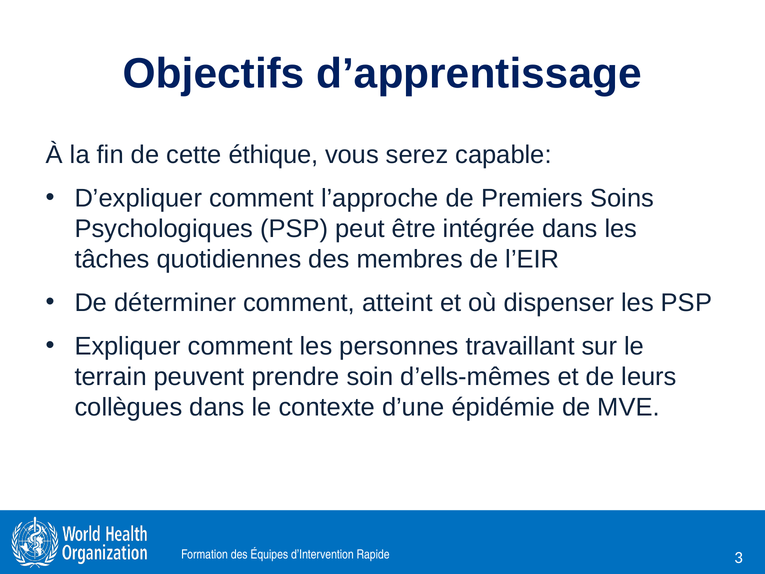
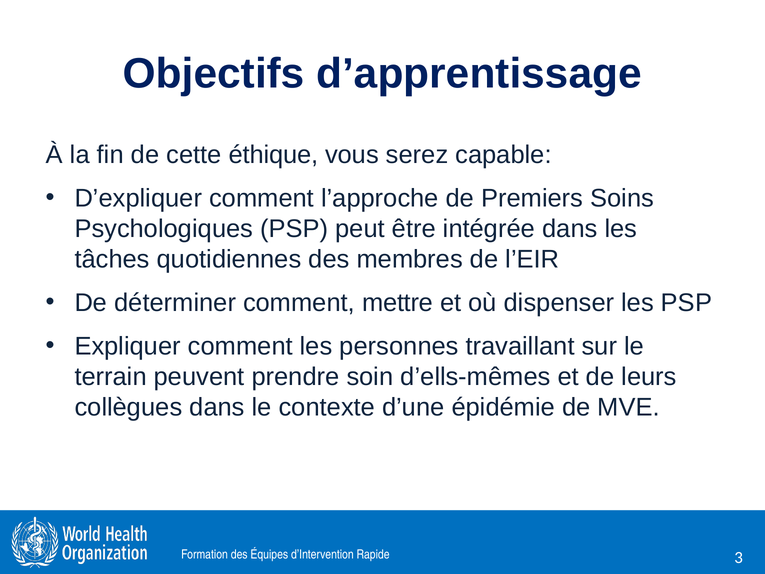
atteint: atteint -> mettre
